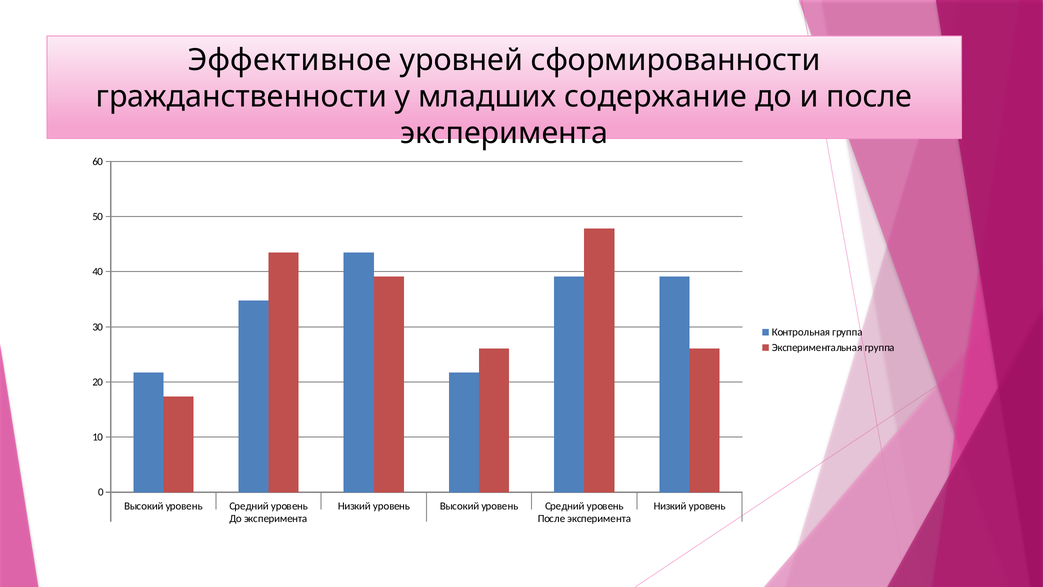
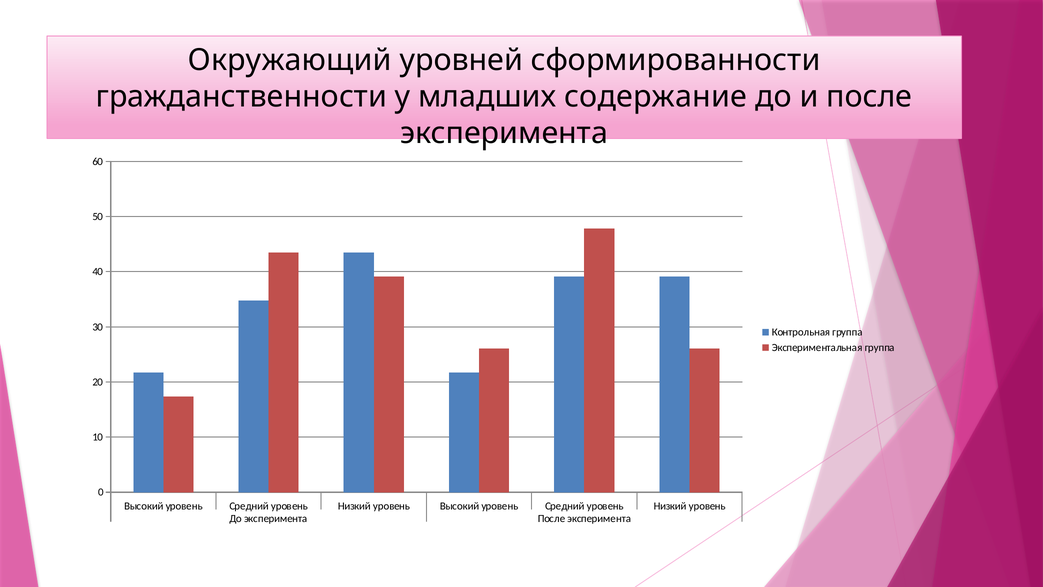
Эффективное: Эффективное -> Окружающий
